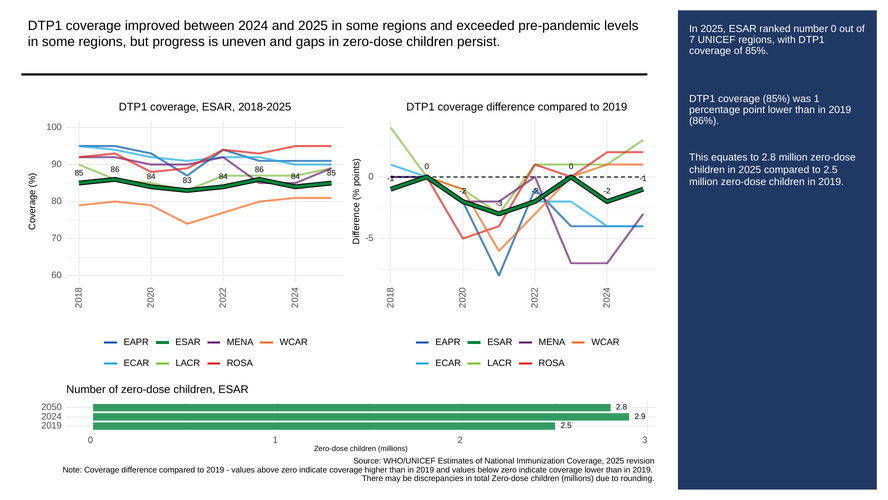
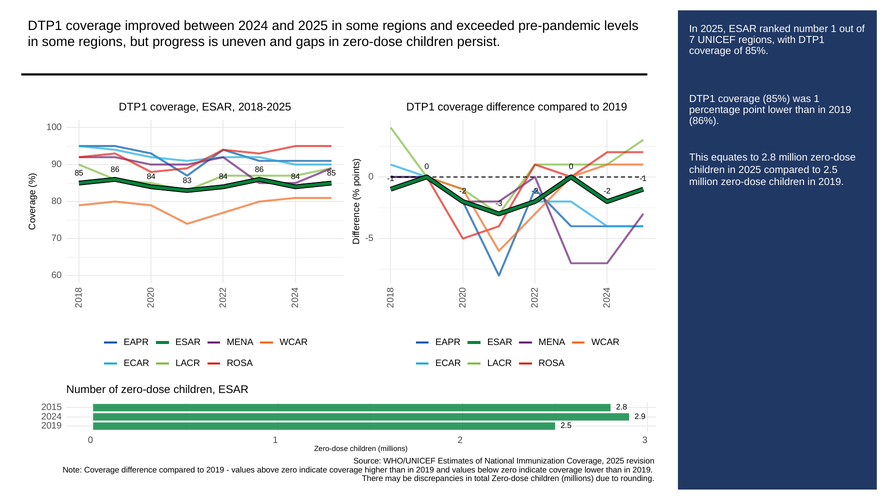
number 0: 0 -> 1
2050: 2050 -> 2015
